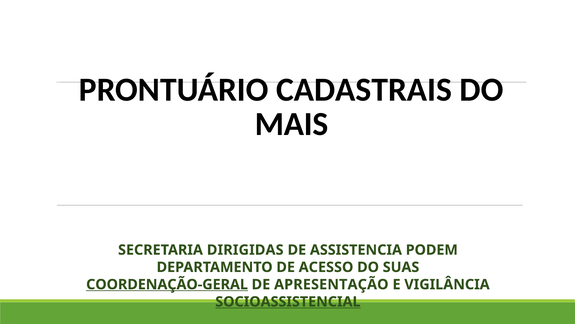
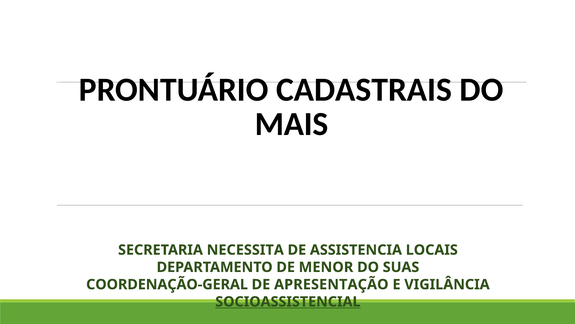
DIRIGIDAS: DIRIGIDAS -> NECESSITA
PODEM: PODEM -> LOCAIS
ACESSO: ACESSO -> MENOR
COORDENAÇÃO-GERAL underline: present -> none
